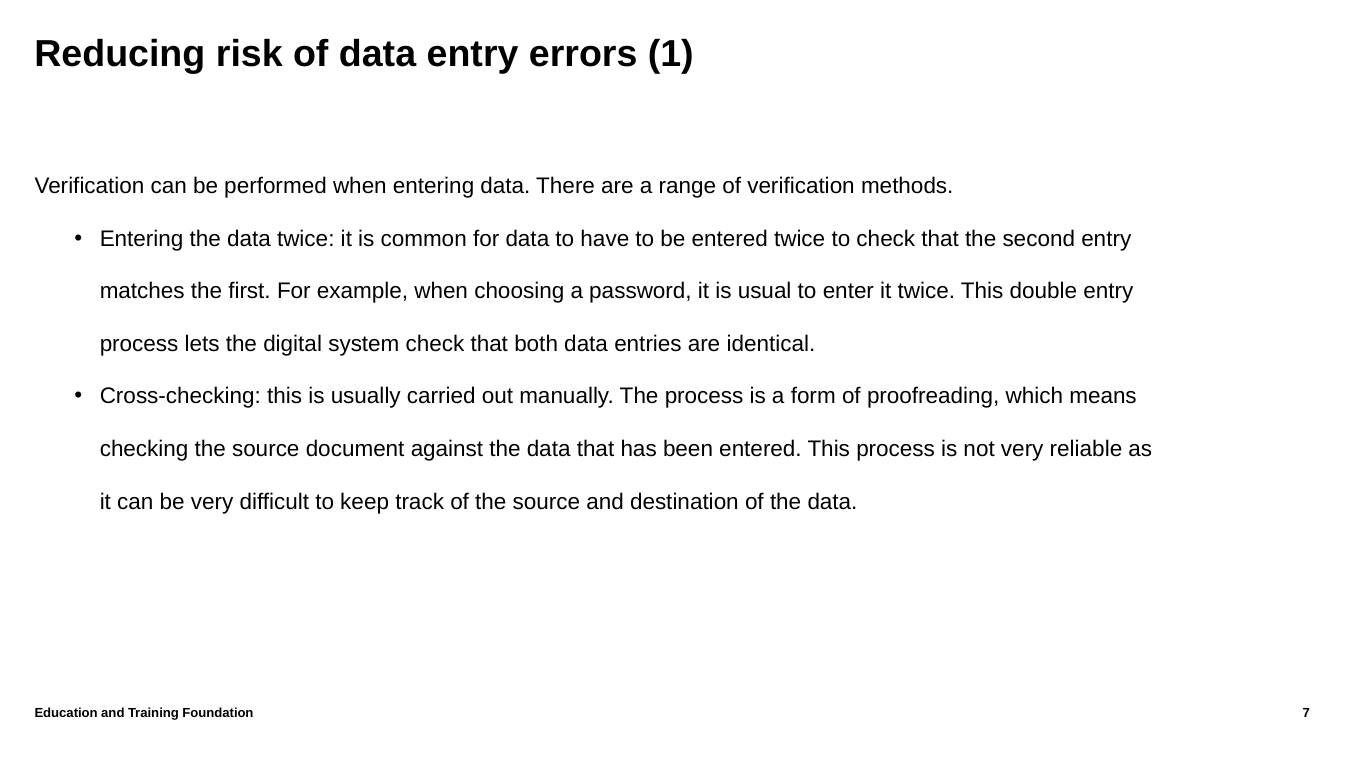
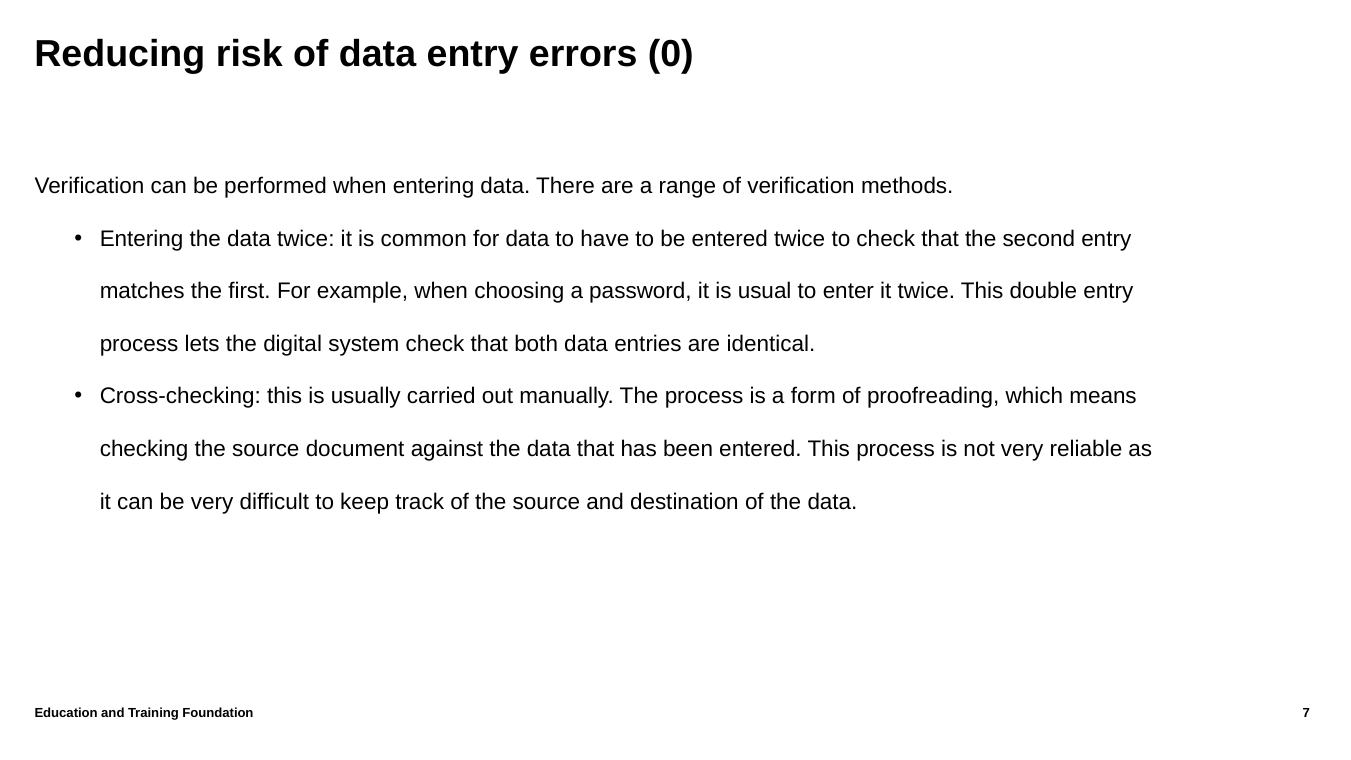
1: 1 -> 0
